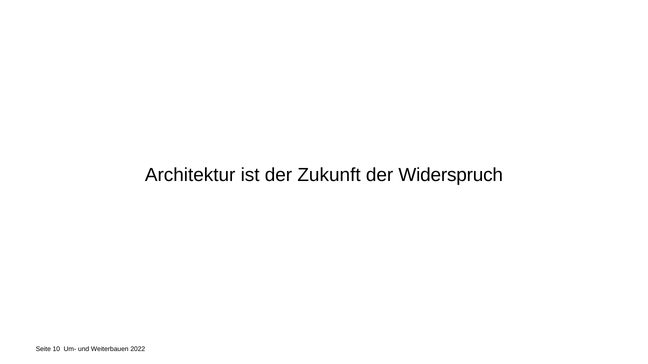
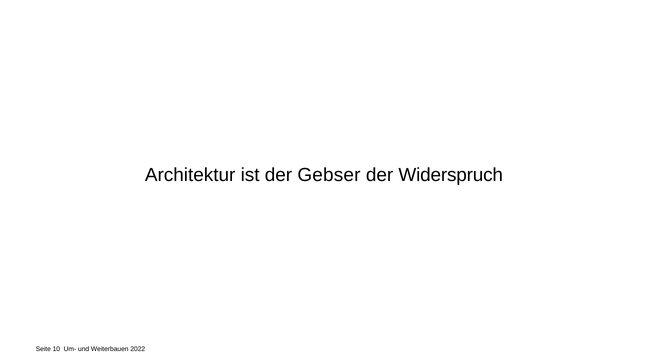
Zukunft: Zukunft -> Gebser
